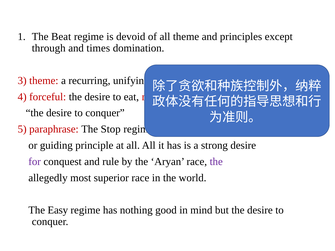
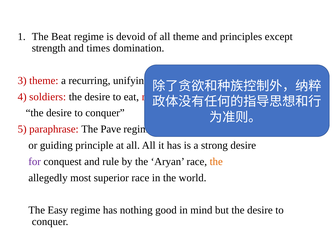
through: through -> strength
forceful: forceful -> soldiers
Stop: Stop -> Pave
the at (216, 162) colour: purple -> orange
